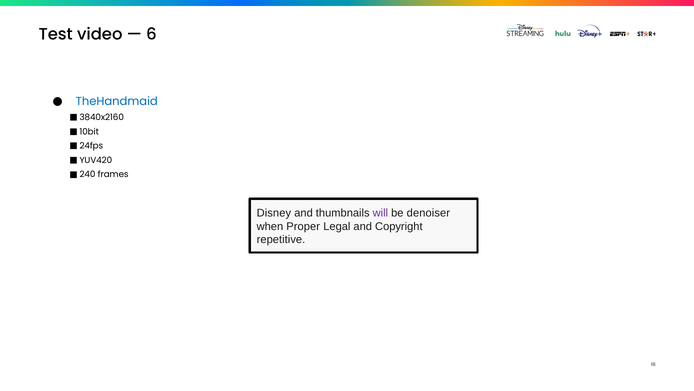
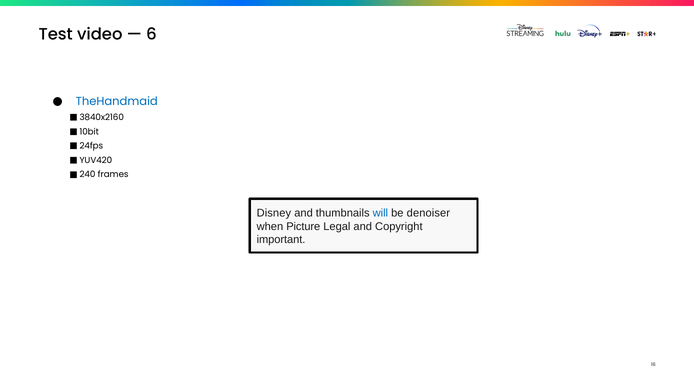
will colour: purple -> blue
Proper: Proper -> Picture
repetitive: repetitive -> important
